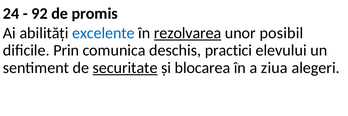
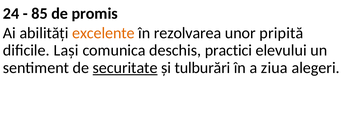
92: 92 -> 85
excelente colour: blue -> orange
rezolvarea underline: present -> none
posibil: posibil -> pripită
Prin: Prin -> Lași
blocarea: blocarea -> tulburări
